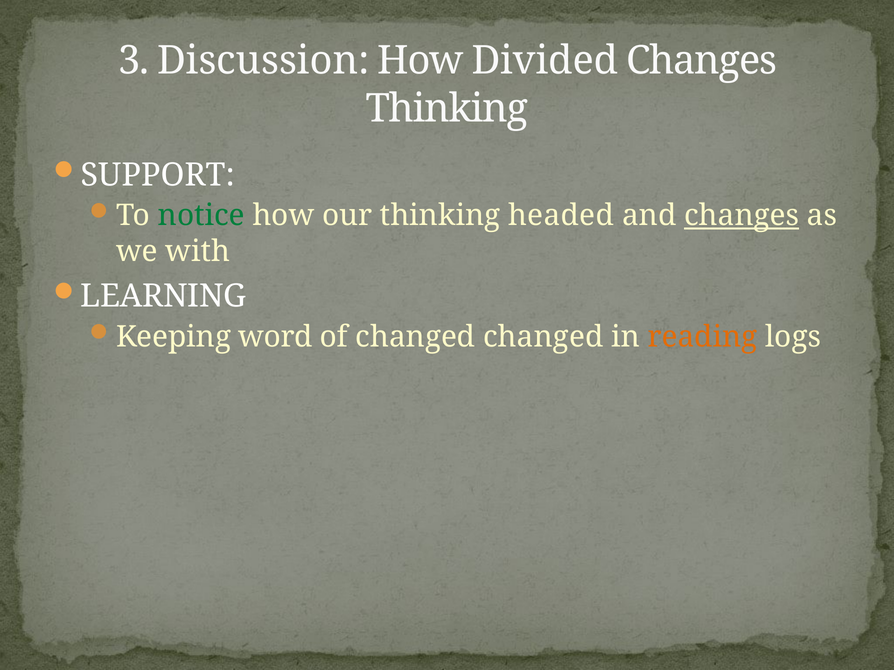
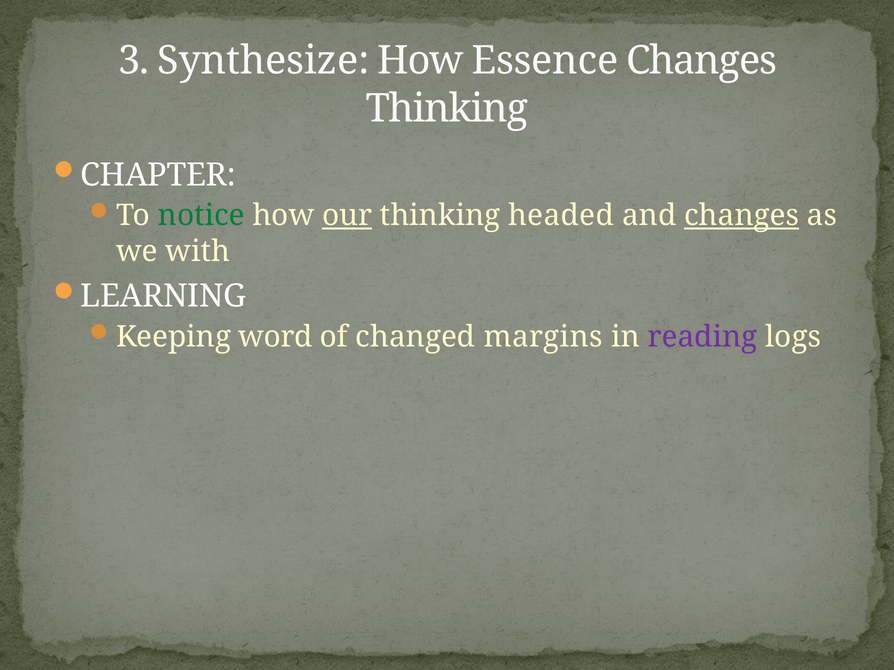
Discussion: Discussion -> Synthesize
Divided: Divided -> Essence
SUPPORT: SUPPORT -> CHAPTER
our underline: none -> present
changed changed: changed -> margins
reading colour: orange -> purple
